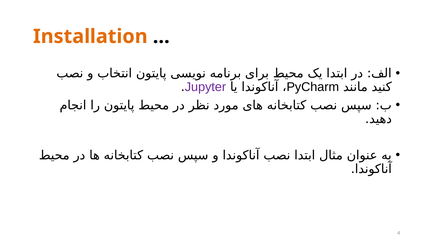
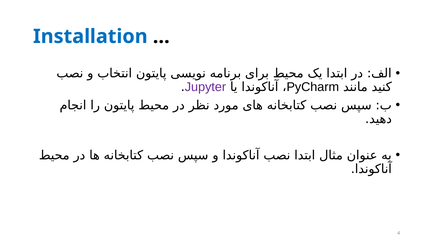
Installation colour: orange -> blue
